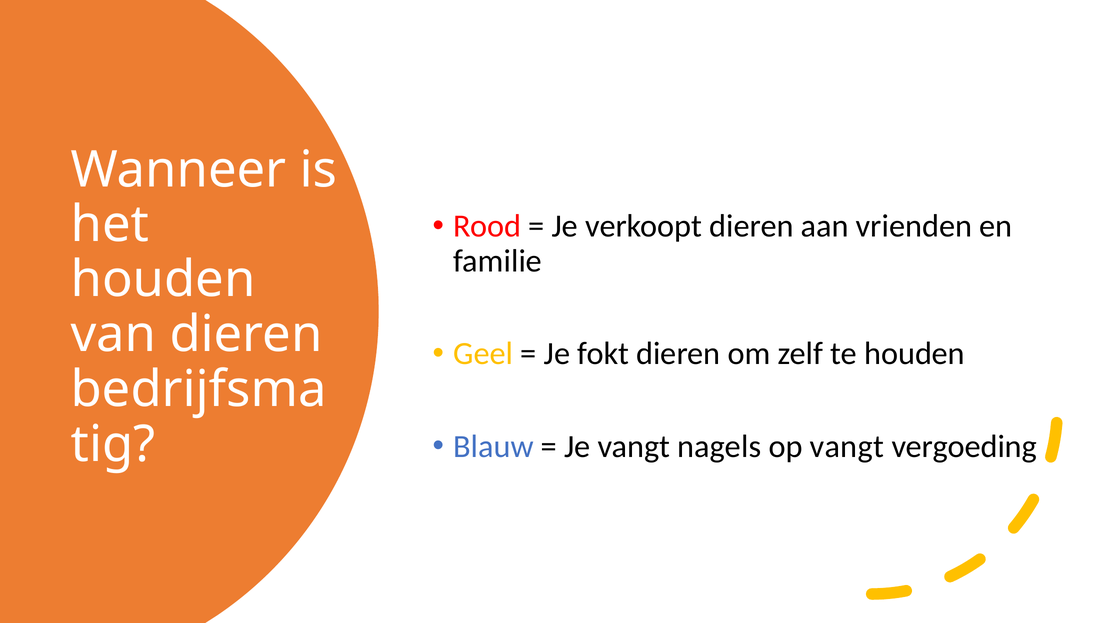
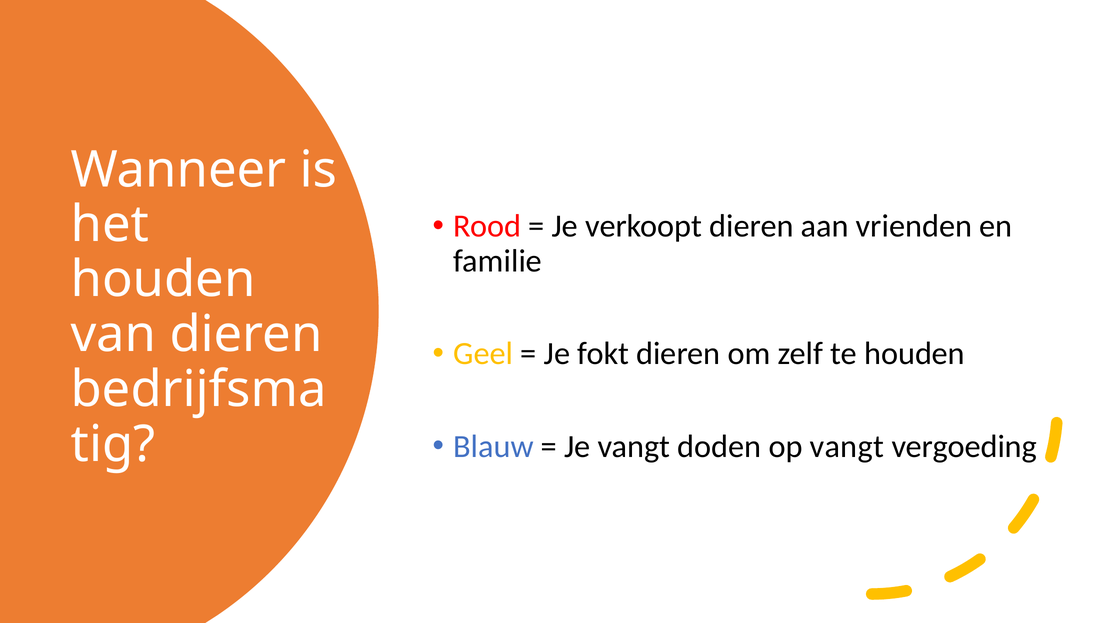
nagels: nagels -> doden
